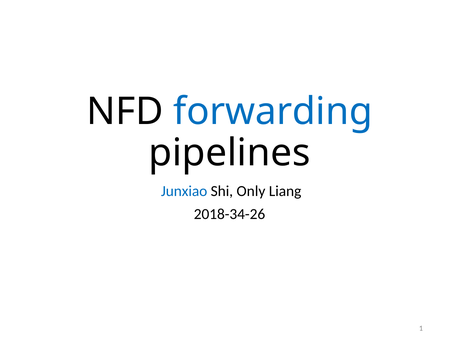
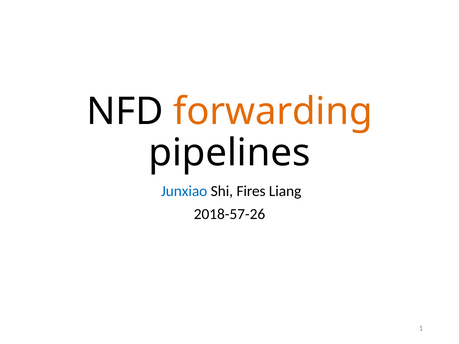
forwarding colour: blue -> orange
Only: Only -> Fires
2018-34-26: 2018-34-26 -> 2018-57-26
